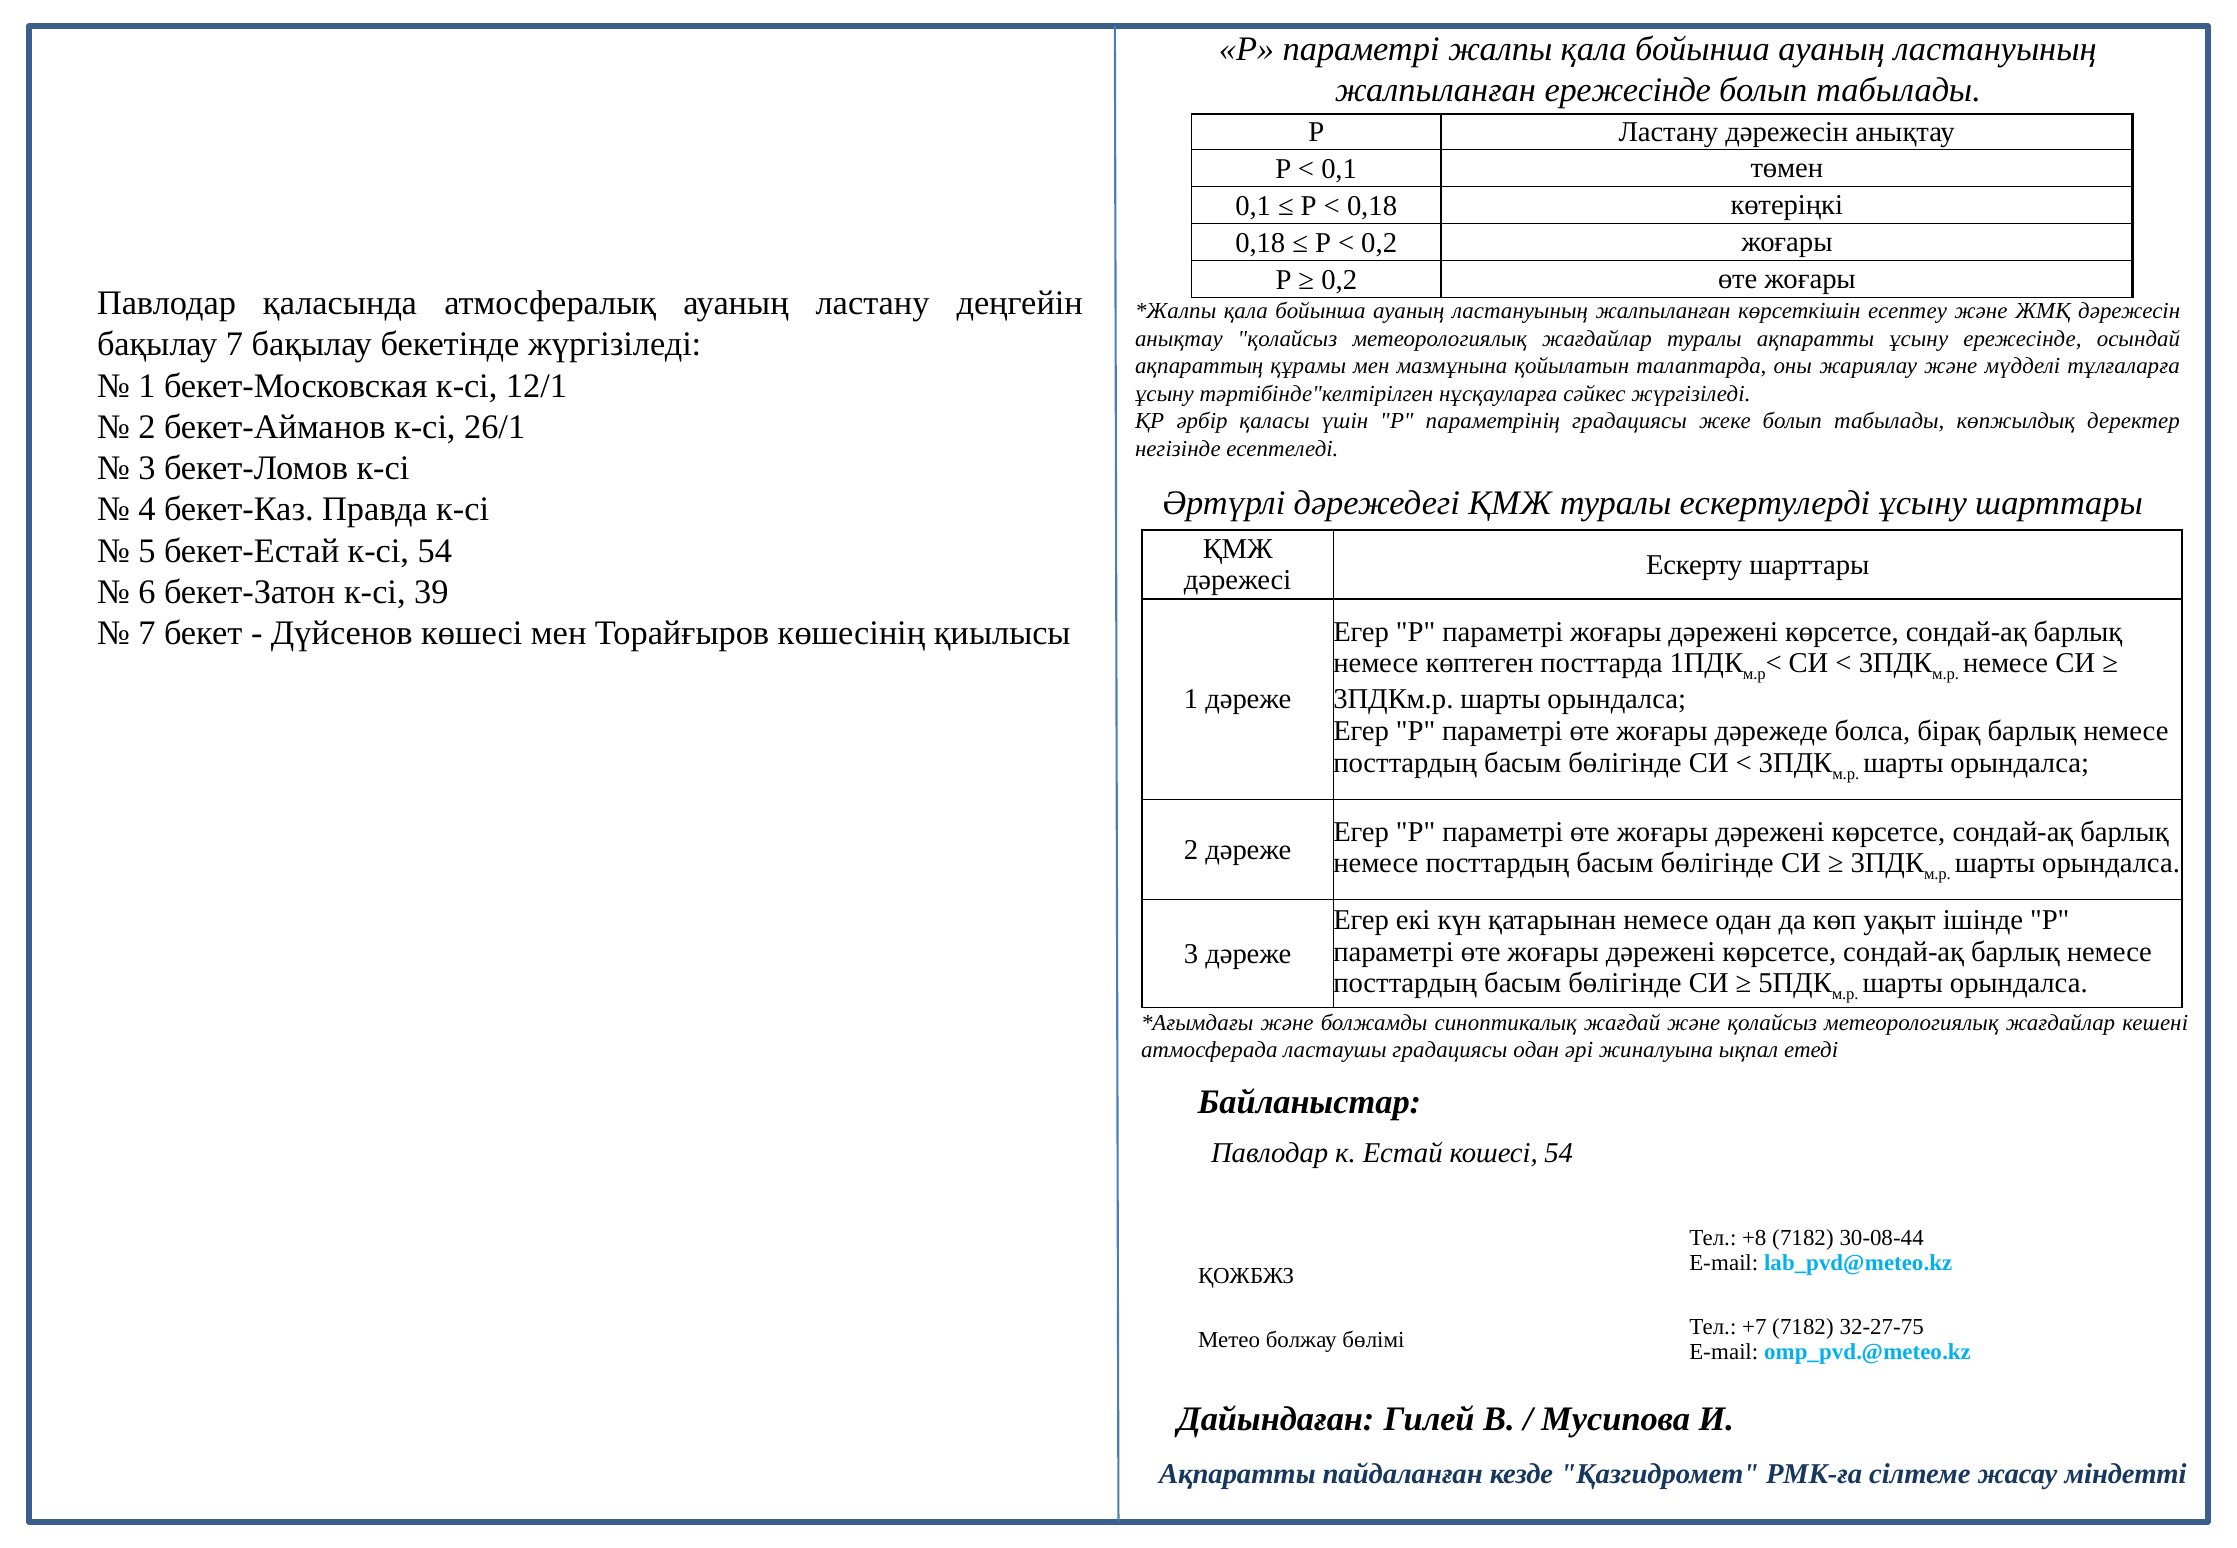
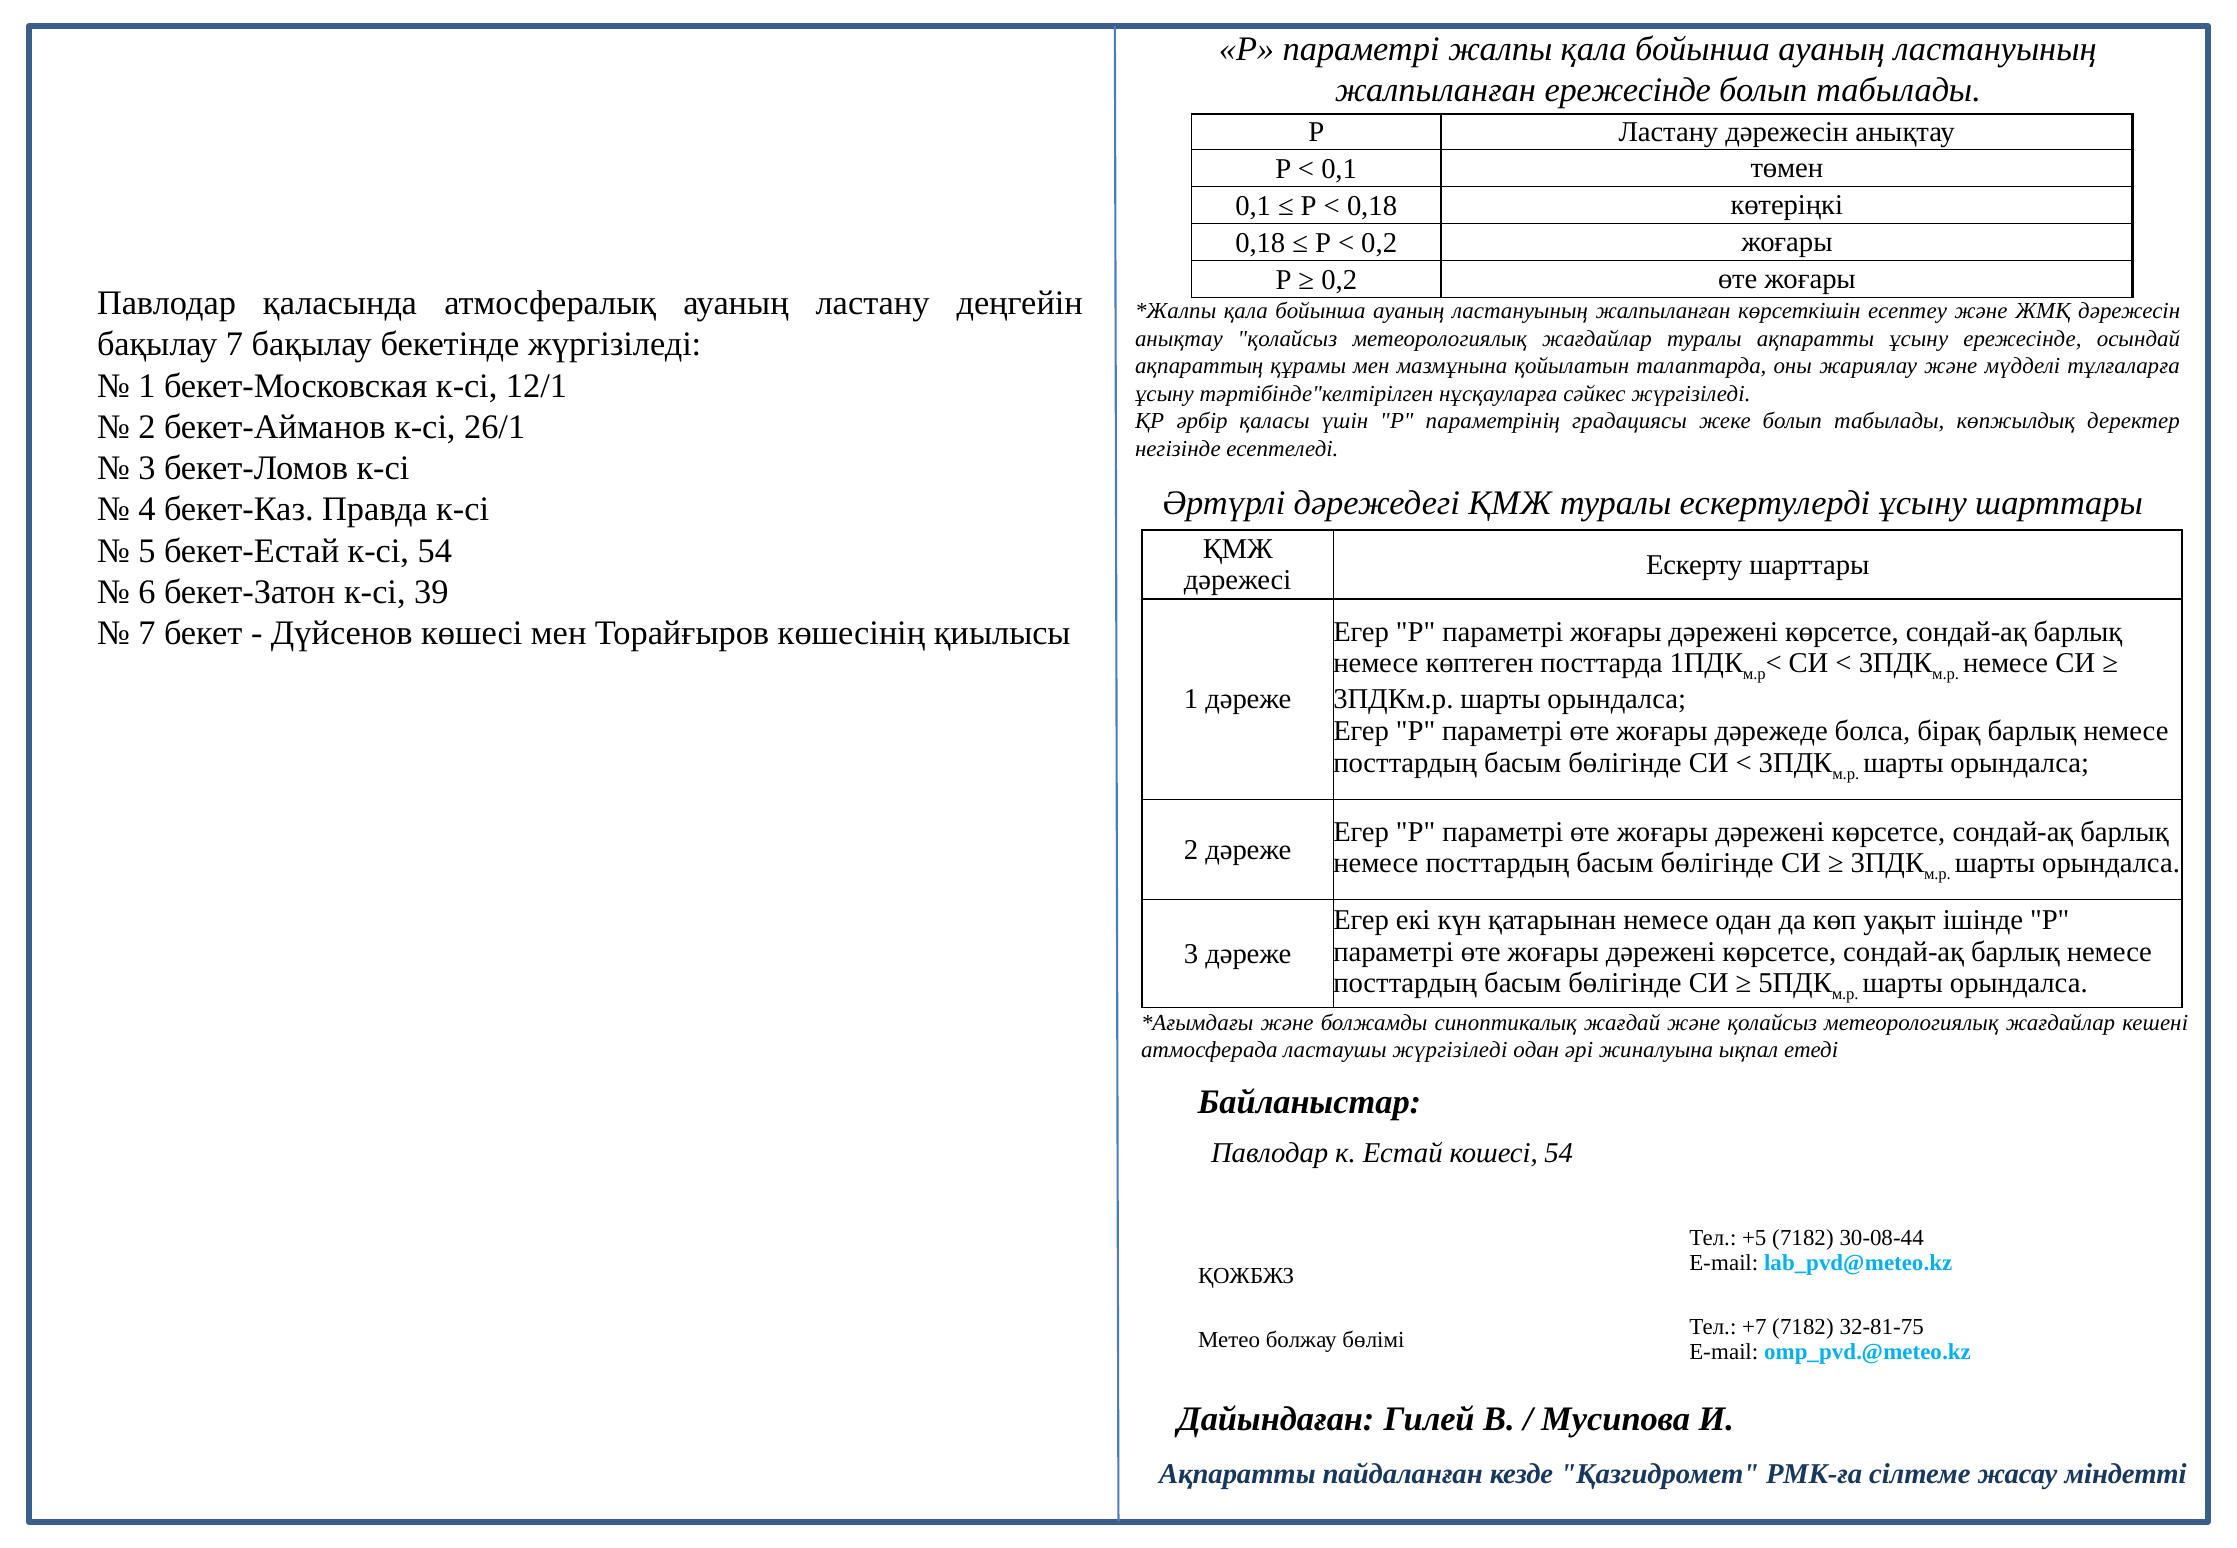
ластаушы градациясы: градациясы -> жүргізіледі
+8: +8 -> +5
32-27-75: 32-27-75 -> 32-81-75
